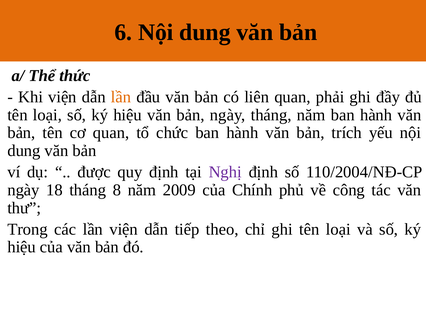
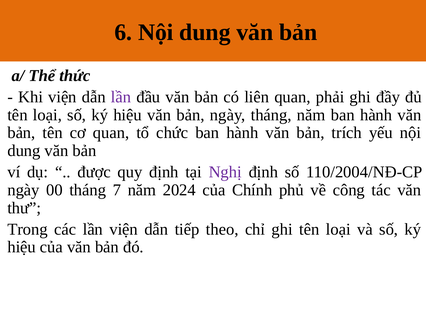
lần at (121, 97) colour: orange -> purple
18: 18 -> 00
8: 8 -> 7
2009: 2009 -> 2024
